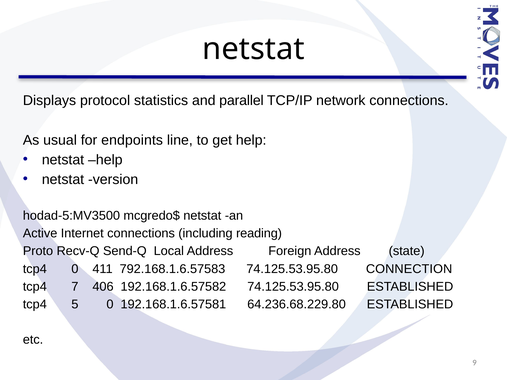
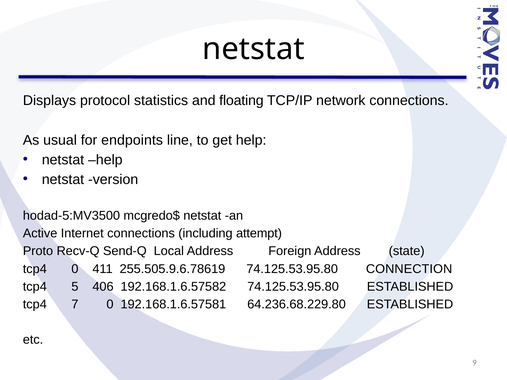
parallel: parallel -> floating
reading: reading -> attempt
792.168.1.6.57583: 792.168.1.6.57583 -> 255.505.9.6.78619
7: 7 -> 5
5: 5 -> 7
